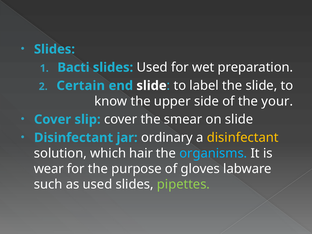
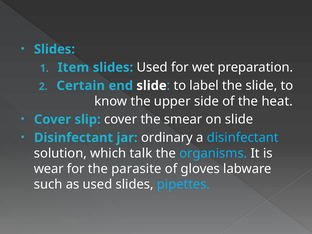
Bacti: Bacti -> Item
your: your -> heat
disinfectant at (243, 138) colour: yellow -> light blue
hair: hair -> talk
purpose: purpose -> parasite
pipettes colour: light green -> light blue
